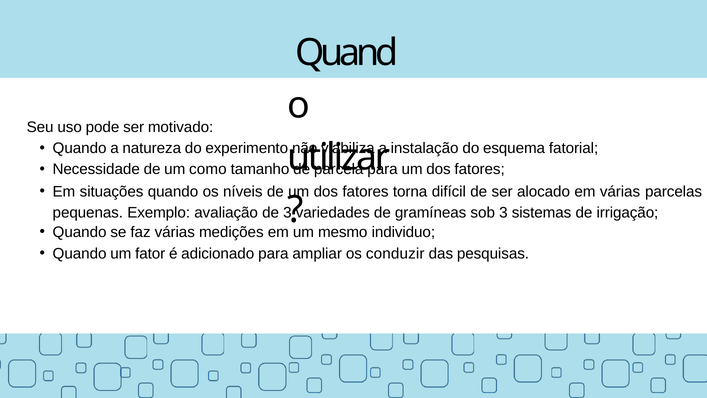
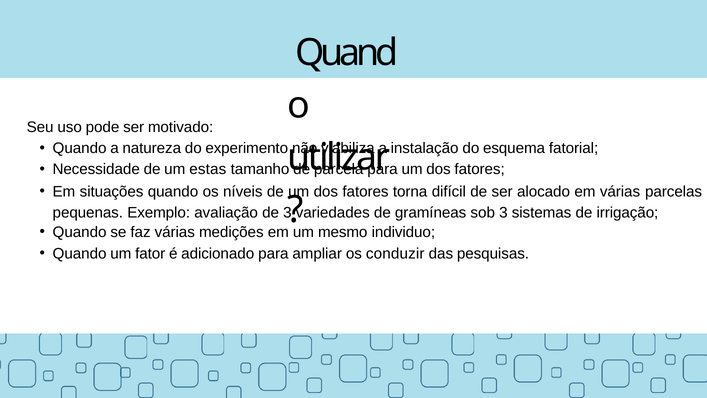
como: como -> estas
